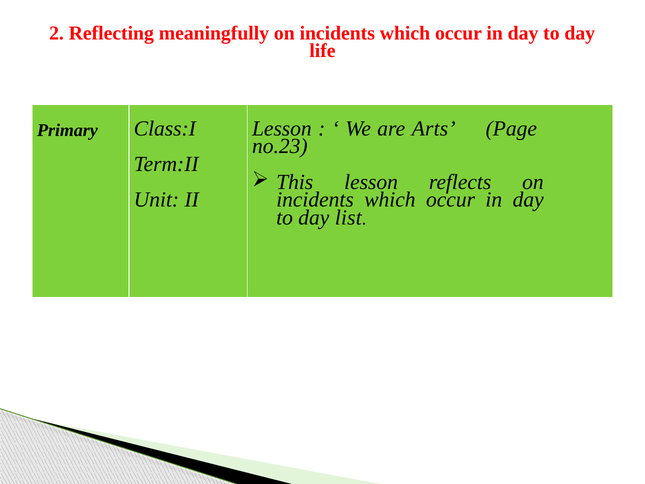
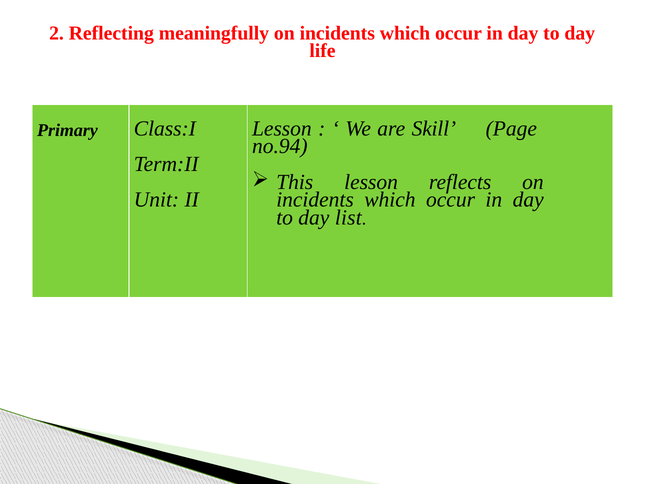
Arts: Arts -> Skill
no.23: no.23 -> no.94
